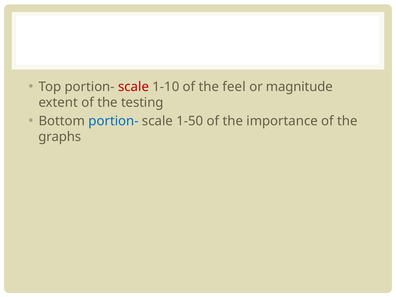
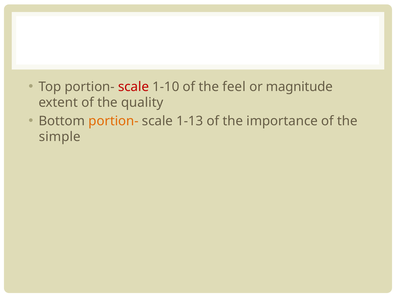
testing: testing -> quality
portion- at (114, 121) colour: blue -> orange
1-50: 1-50 -> 1-13
graphs: graphs -> simple
